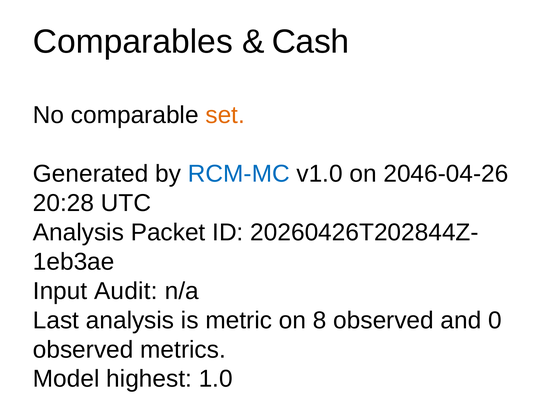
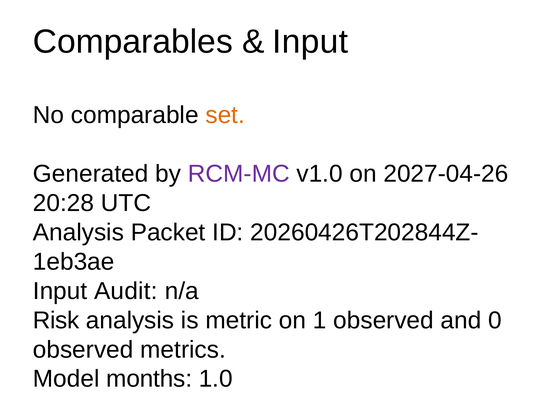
Cash at (310, 42): Cash -> Input
RCM-MC colour: blue -> purple
2046-04-26: 2046-04-26 -> 2027-04-26
Last: Last -> Risk
8: 8 -> 1
highest: highest -> months
